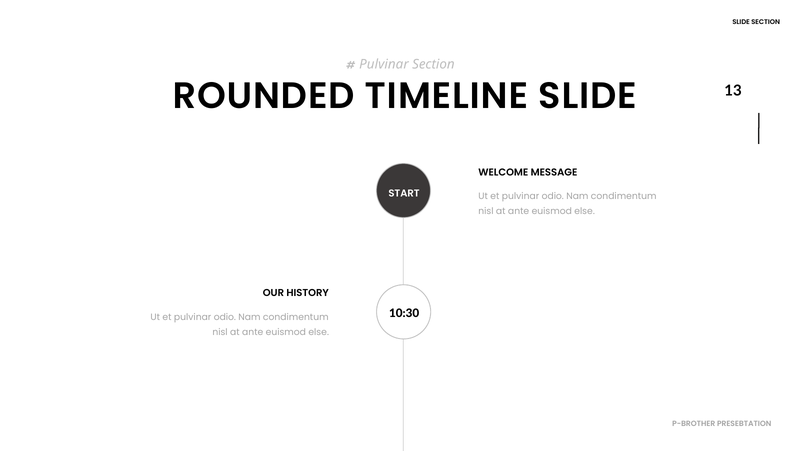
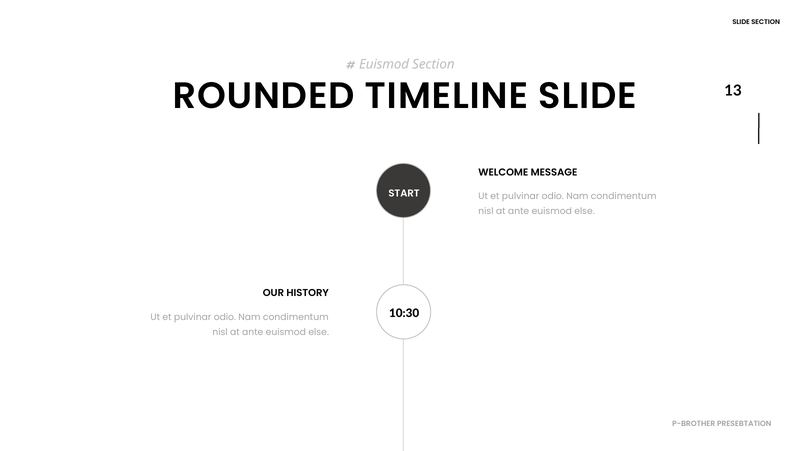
Pulvinar at (384, 64): Pulvinar -> Euismod
